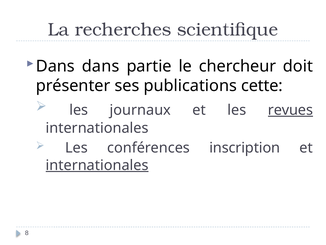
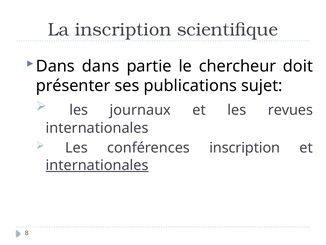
La recherches: recherches -> inscription
cette: cette -> sujet
revues underline: present -> none
